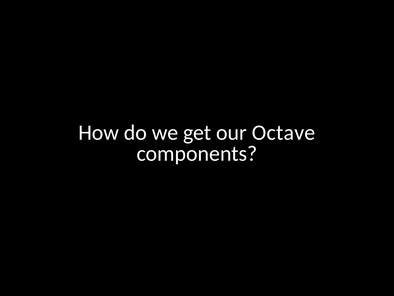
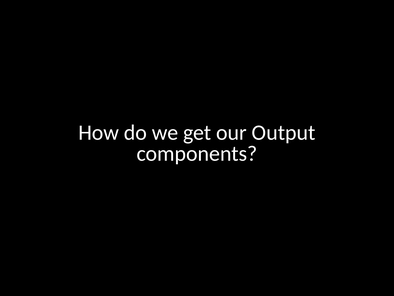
Octave: Octave -> Output
